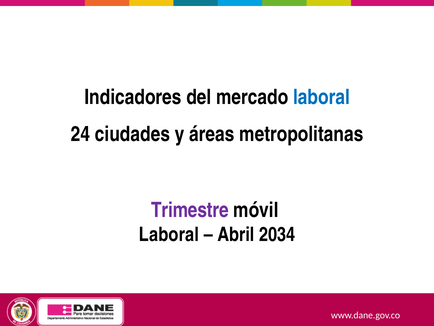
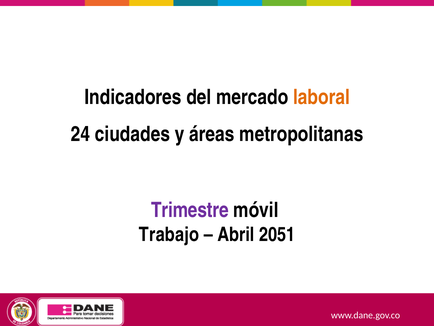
laboral at (322, 97) colour: blue -> orange
Laboral at (169, 234): Laboral -> Trabajo
2034: 2034 -> 2051
